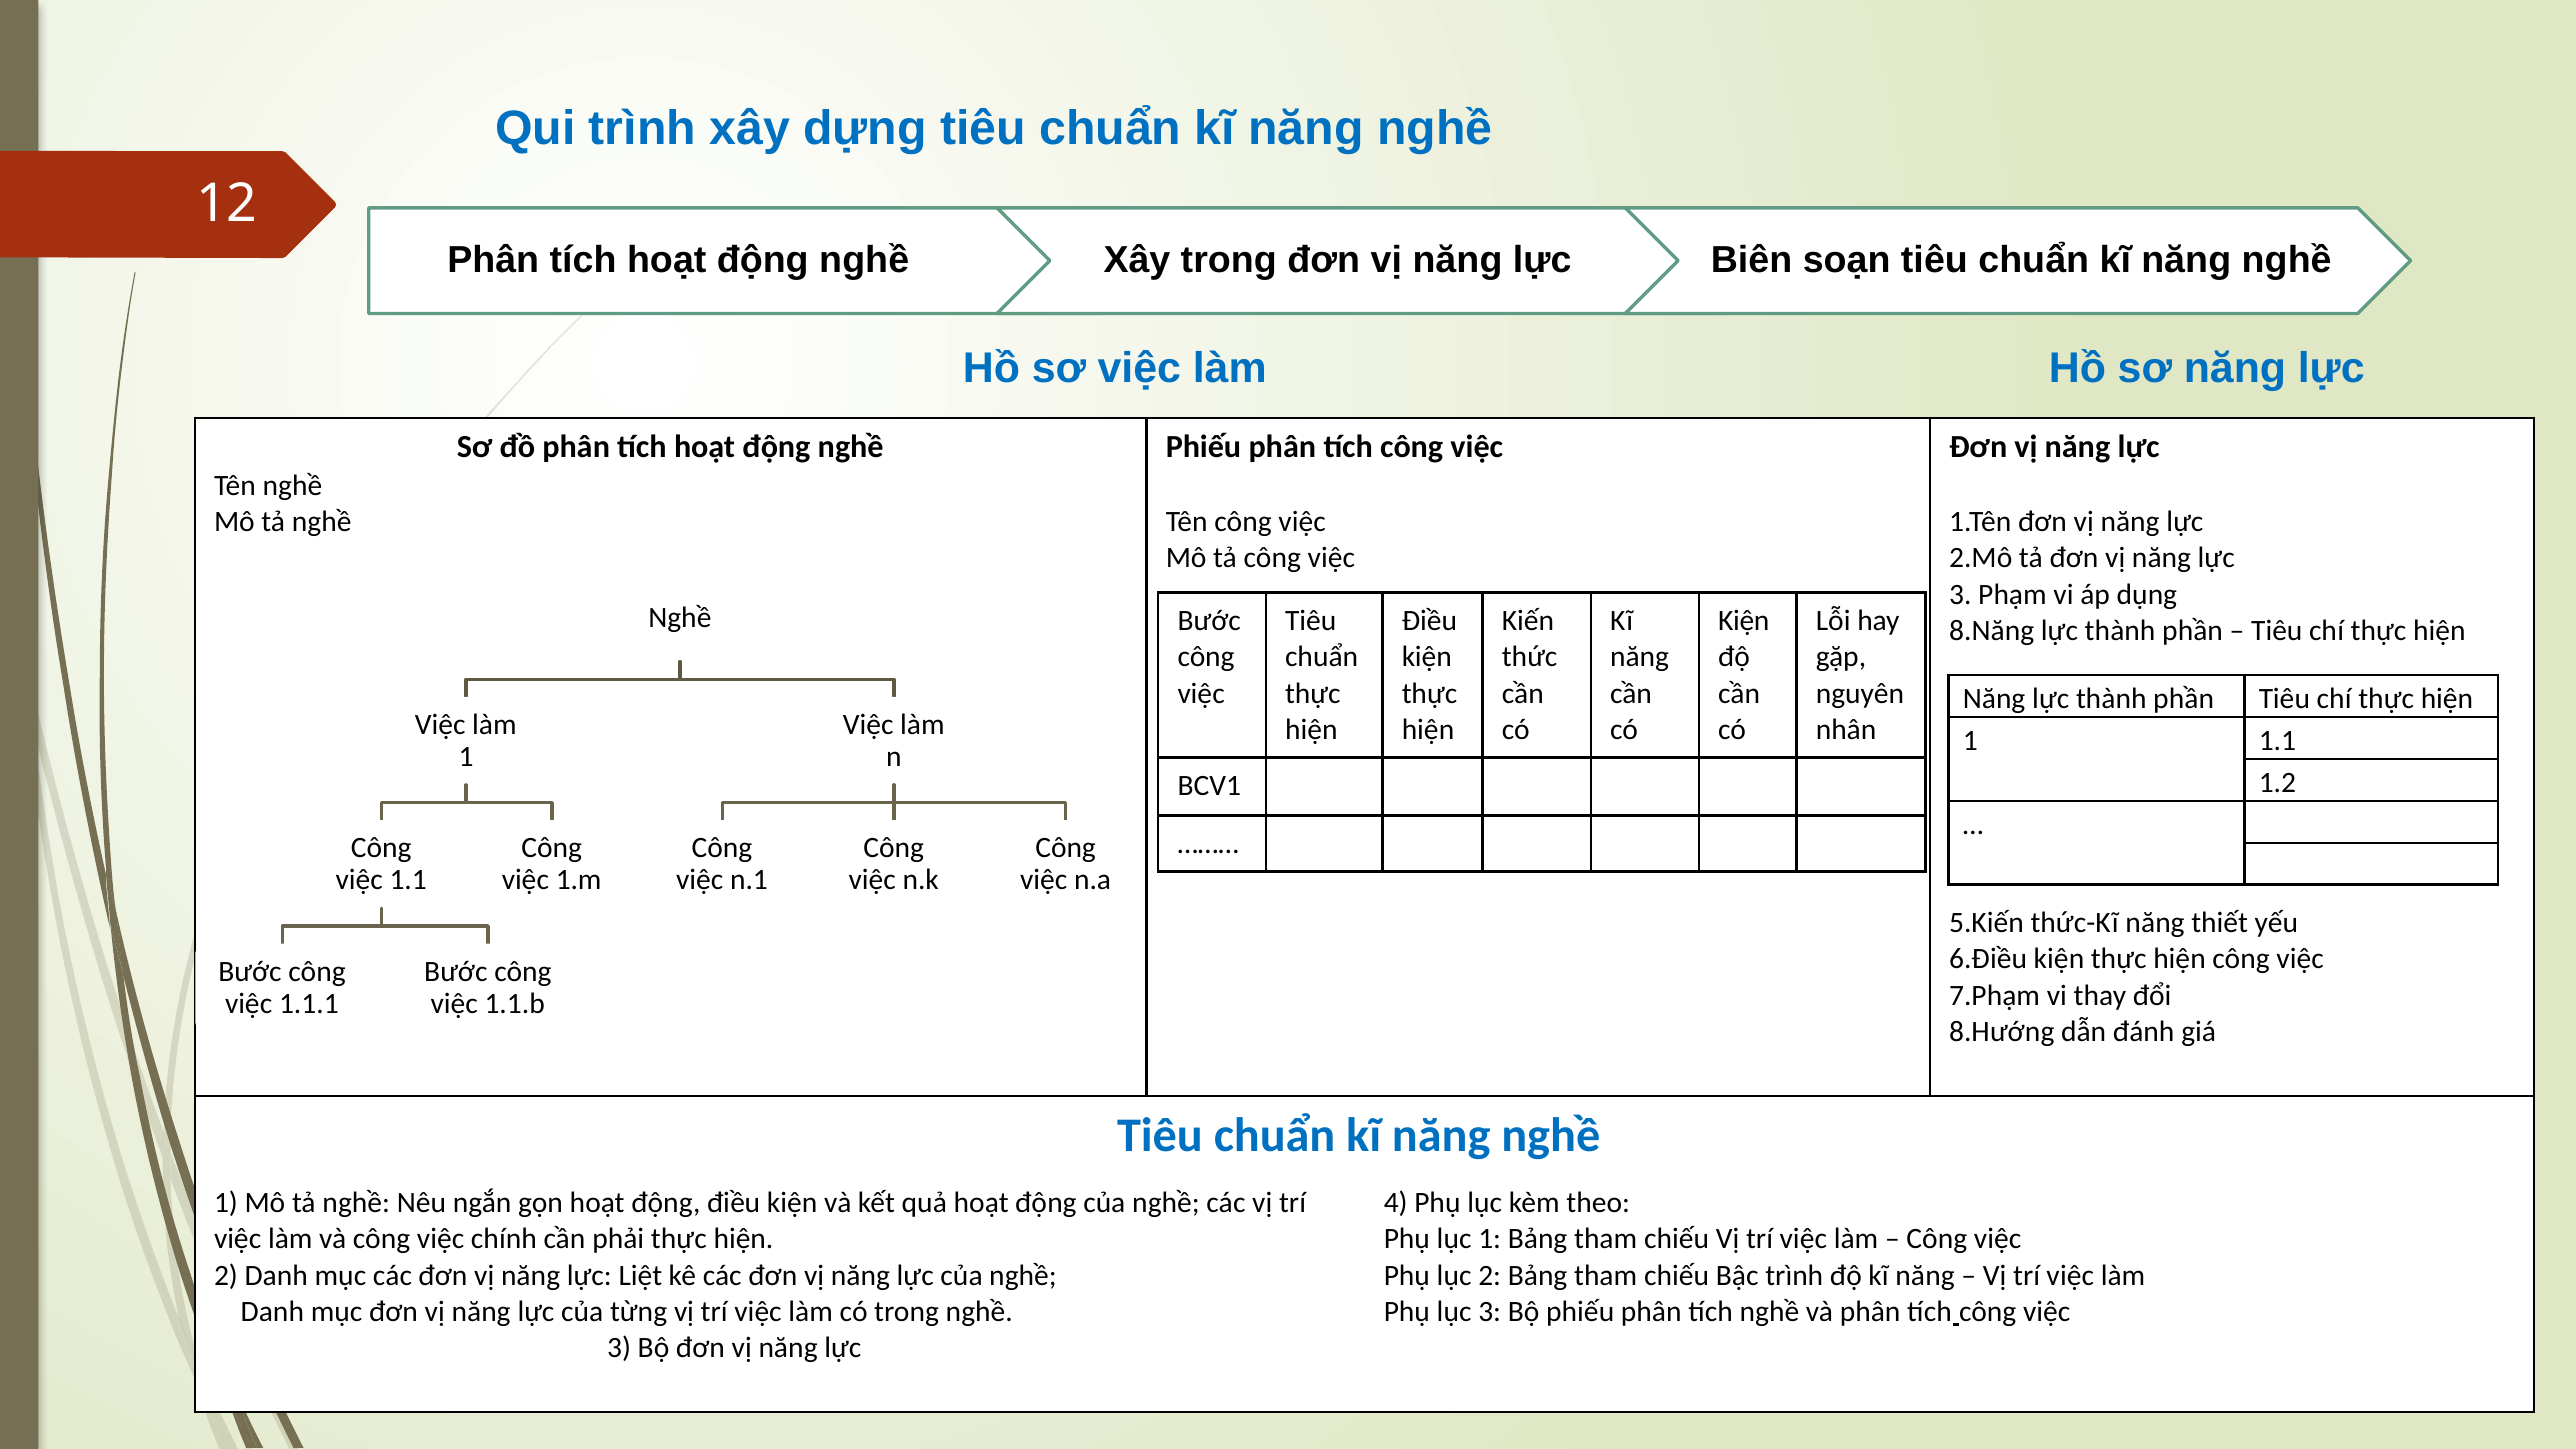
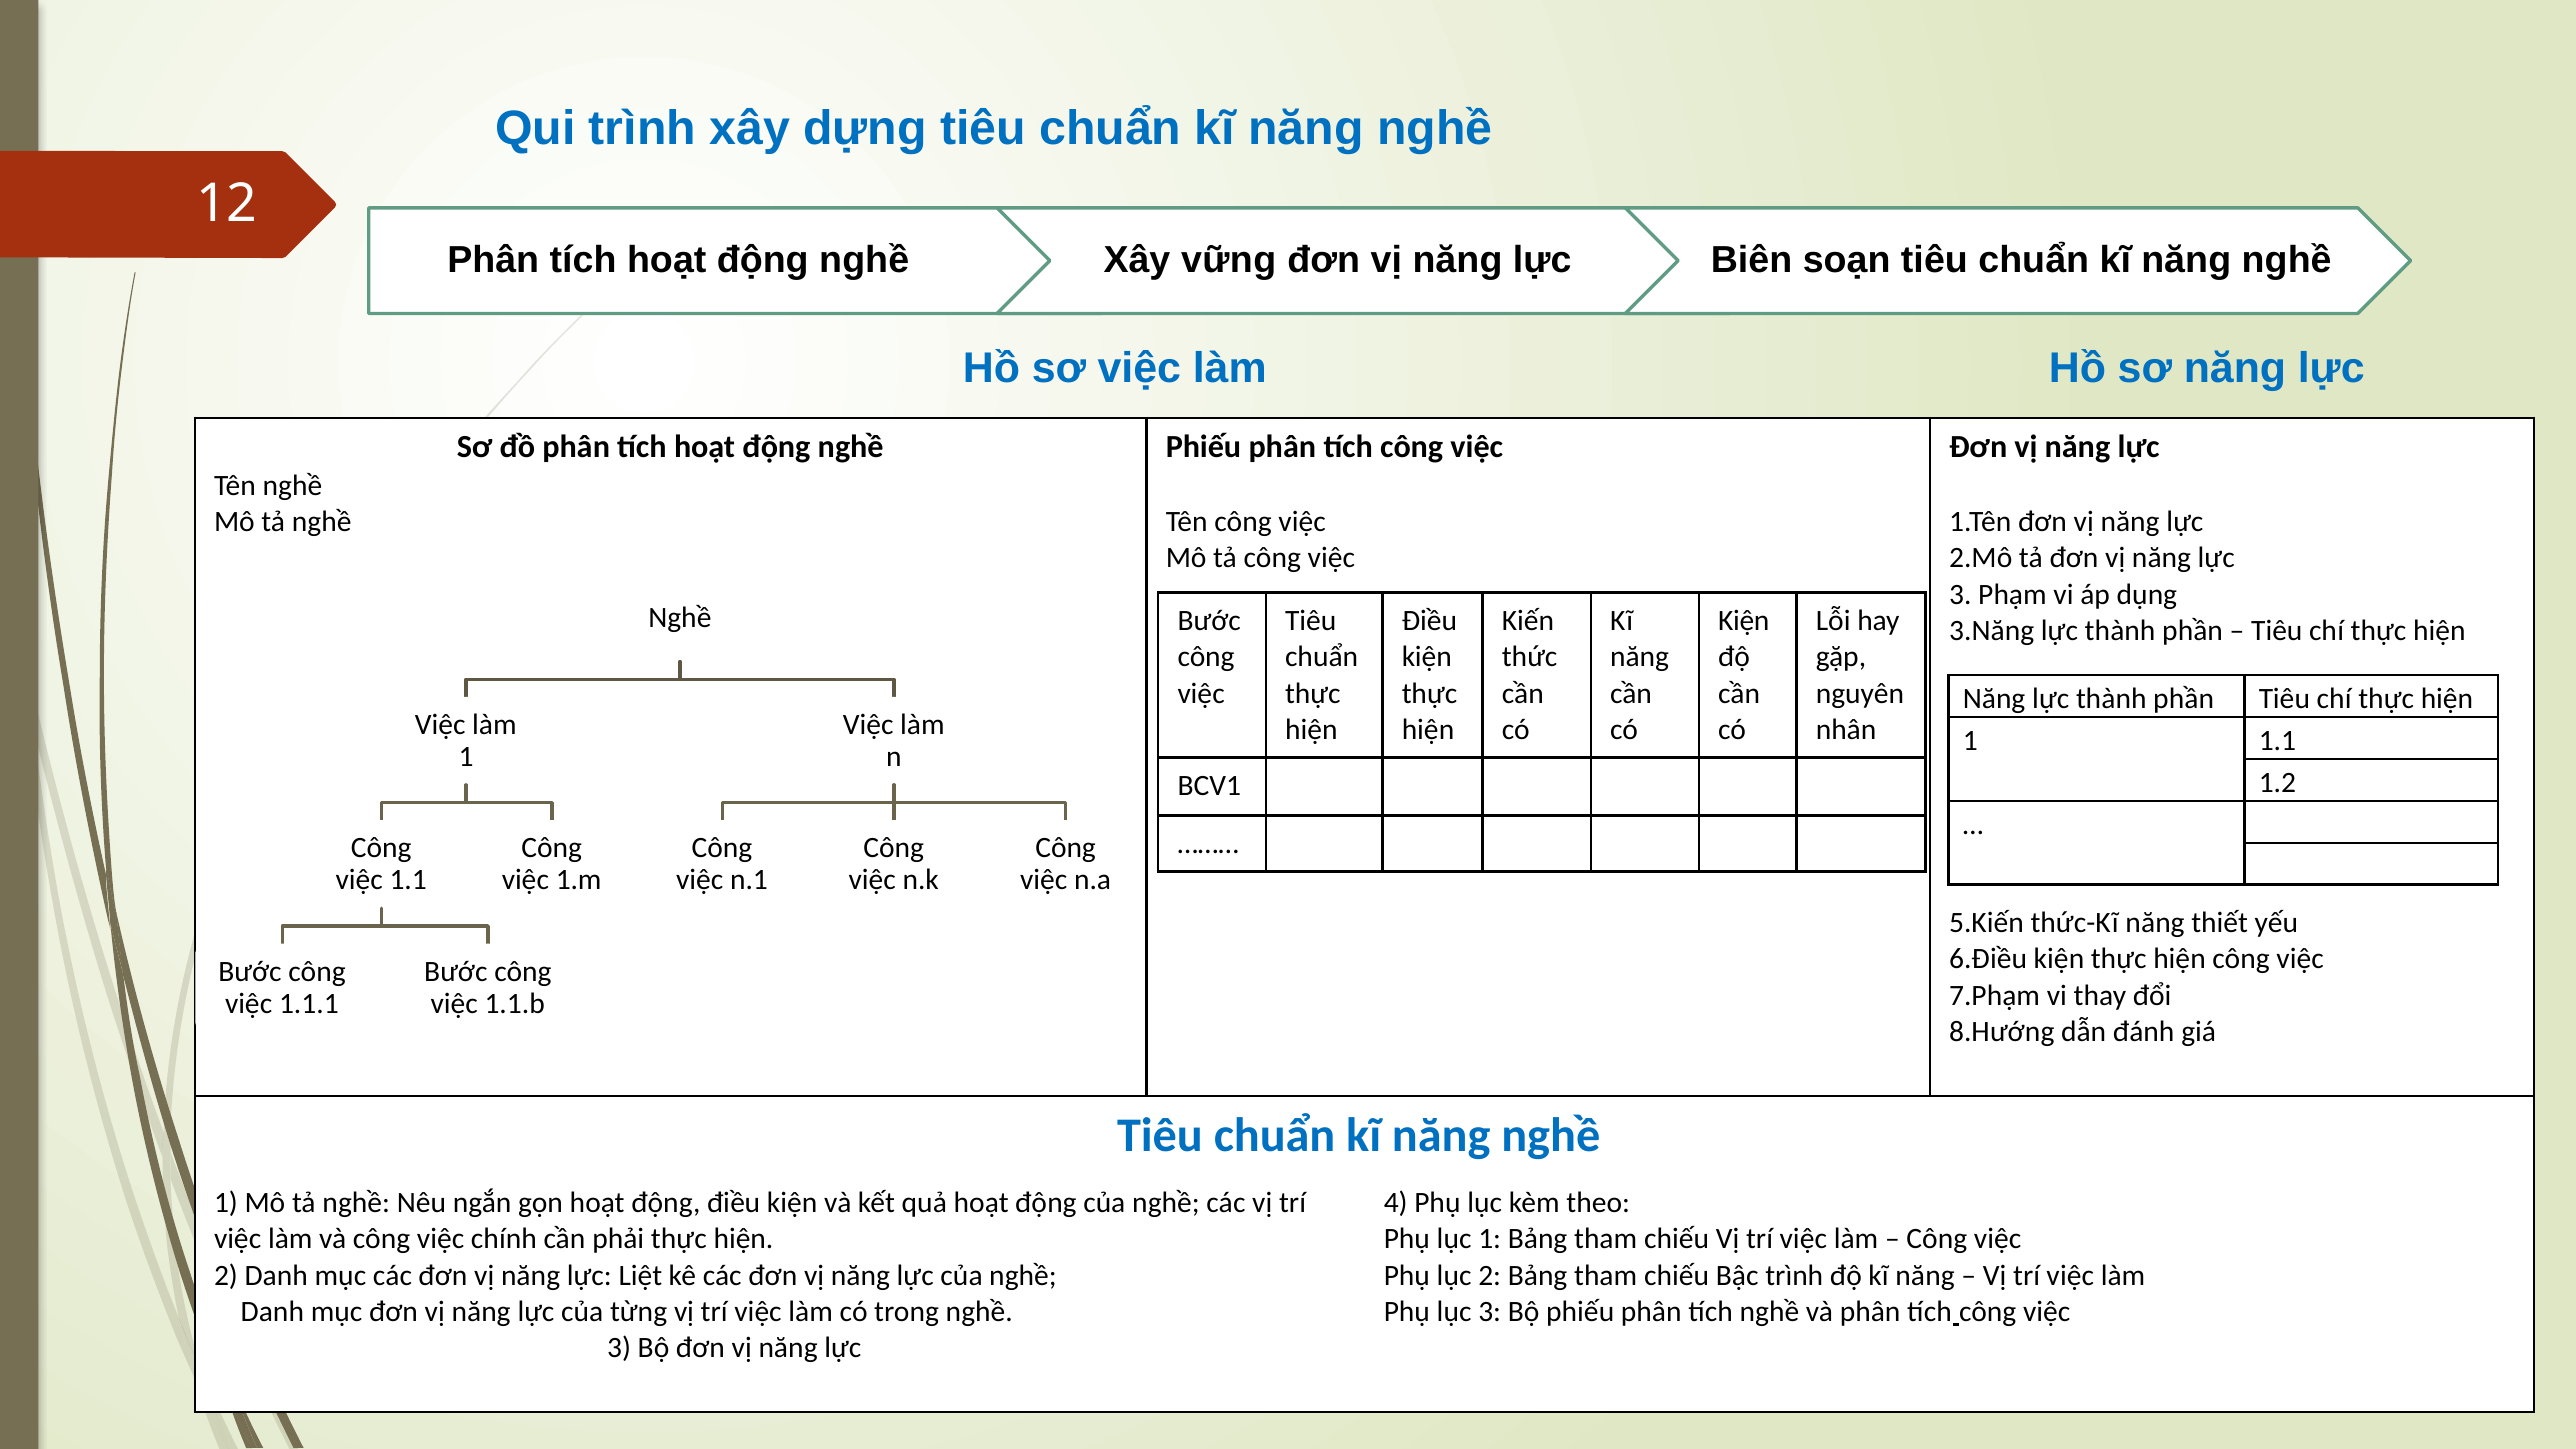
Xây trong: trong -> vững
8.Năng: 8.Năng -> 3.Năng
